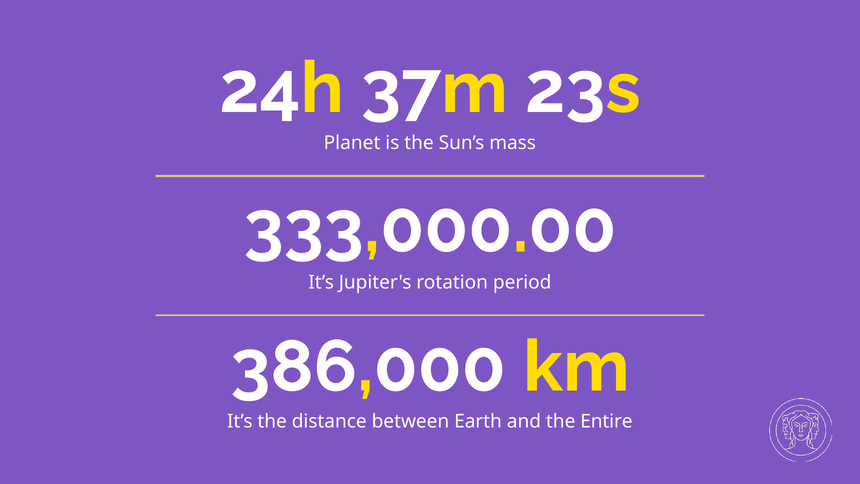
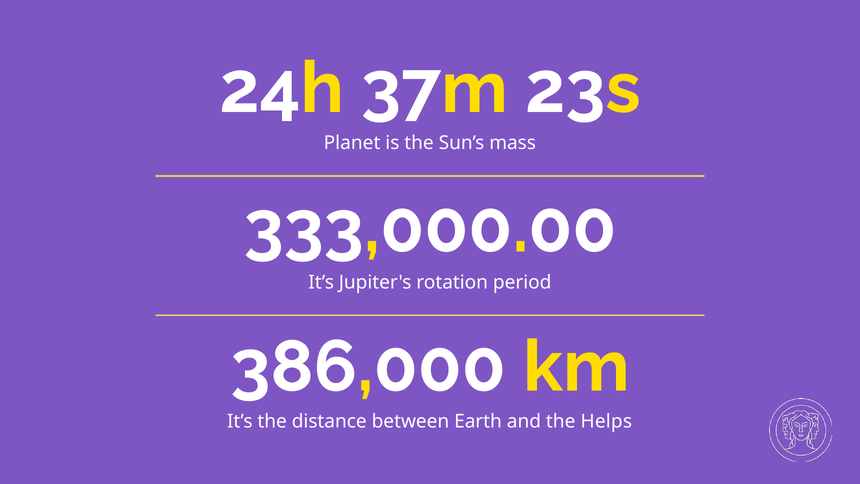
Entire: Entire -> Helps
